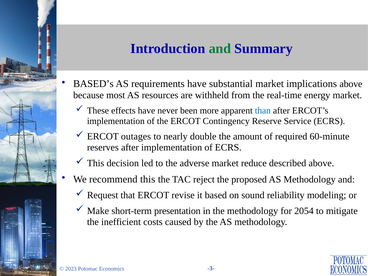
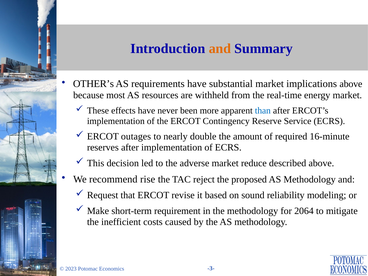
and at (220, 48) colour: green -> orange
BASED’s: BASED’s -> OTHER’s
60-minute: 60-minute -> 16-minute
recommend this: this -> rise
presentation: presentation -> requirement
2054: 2054 -> 2064
